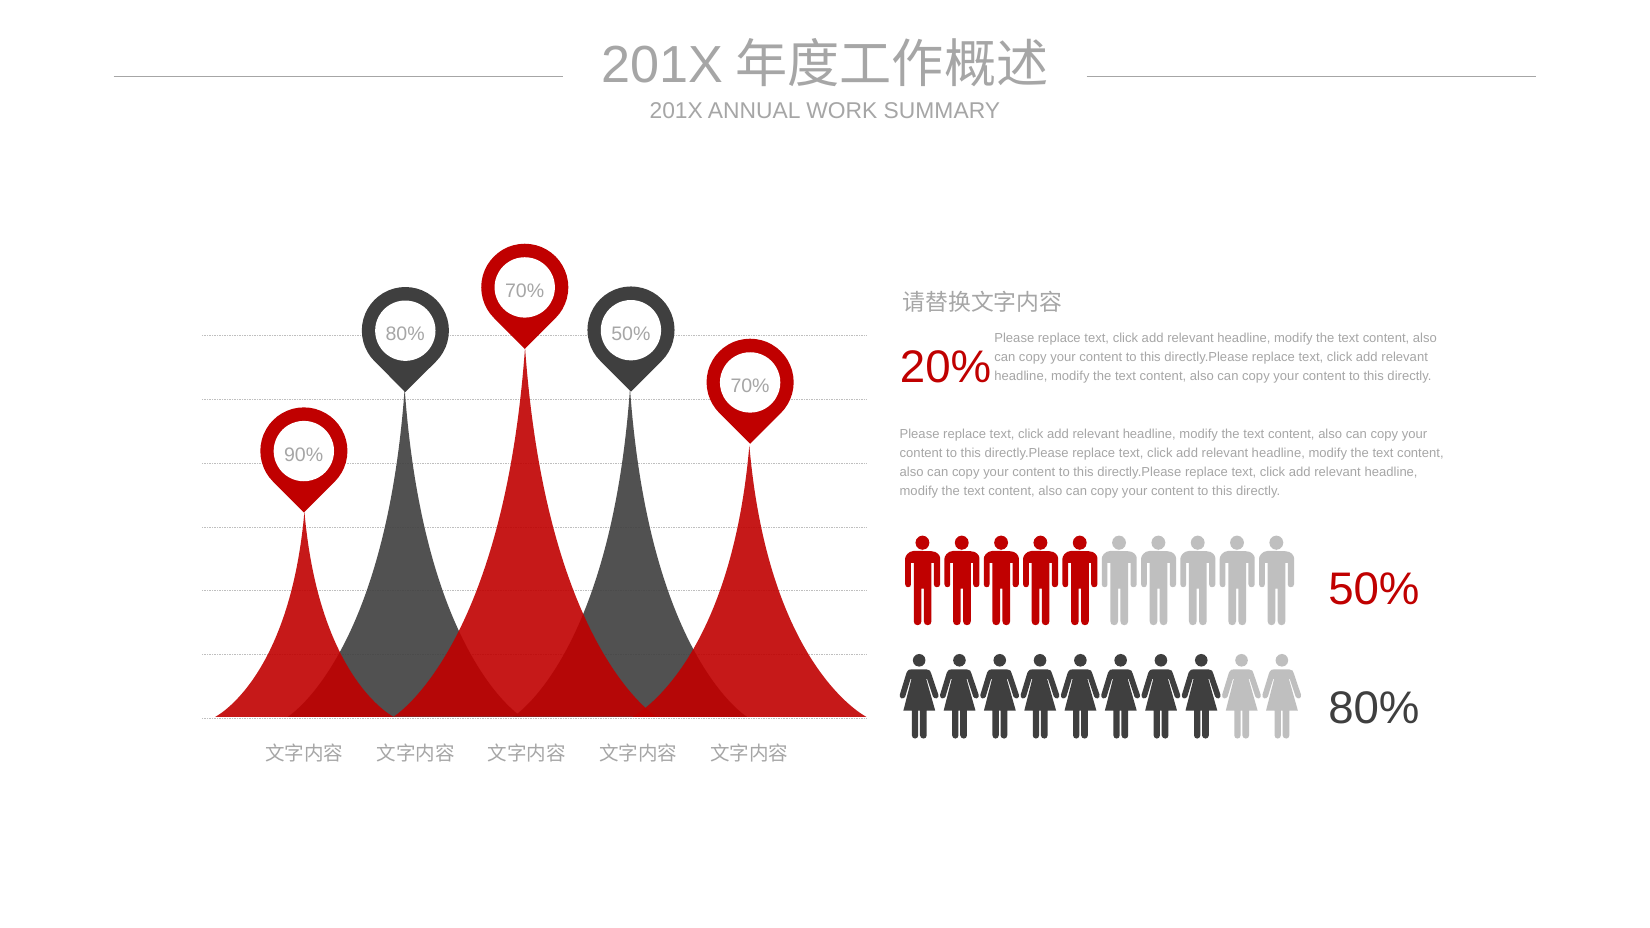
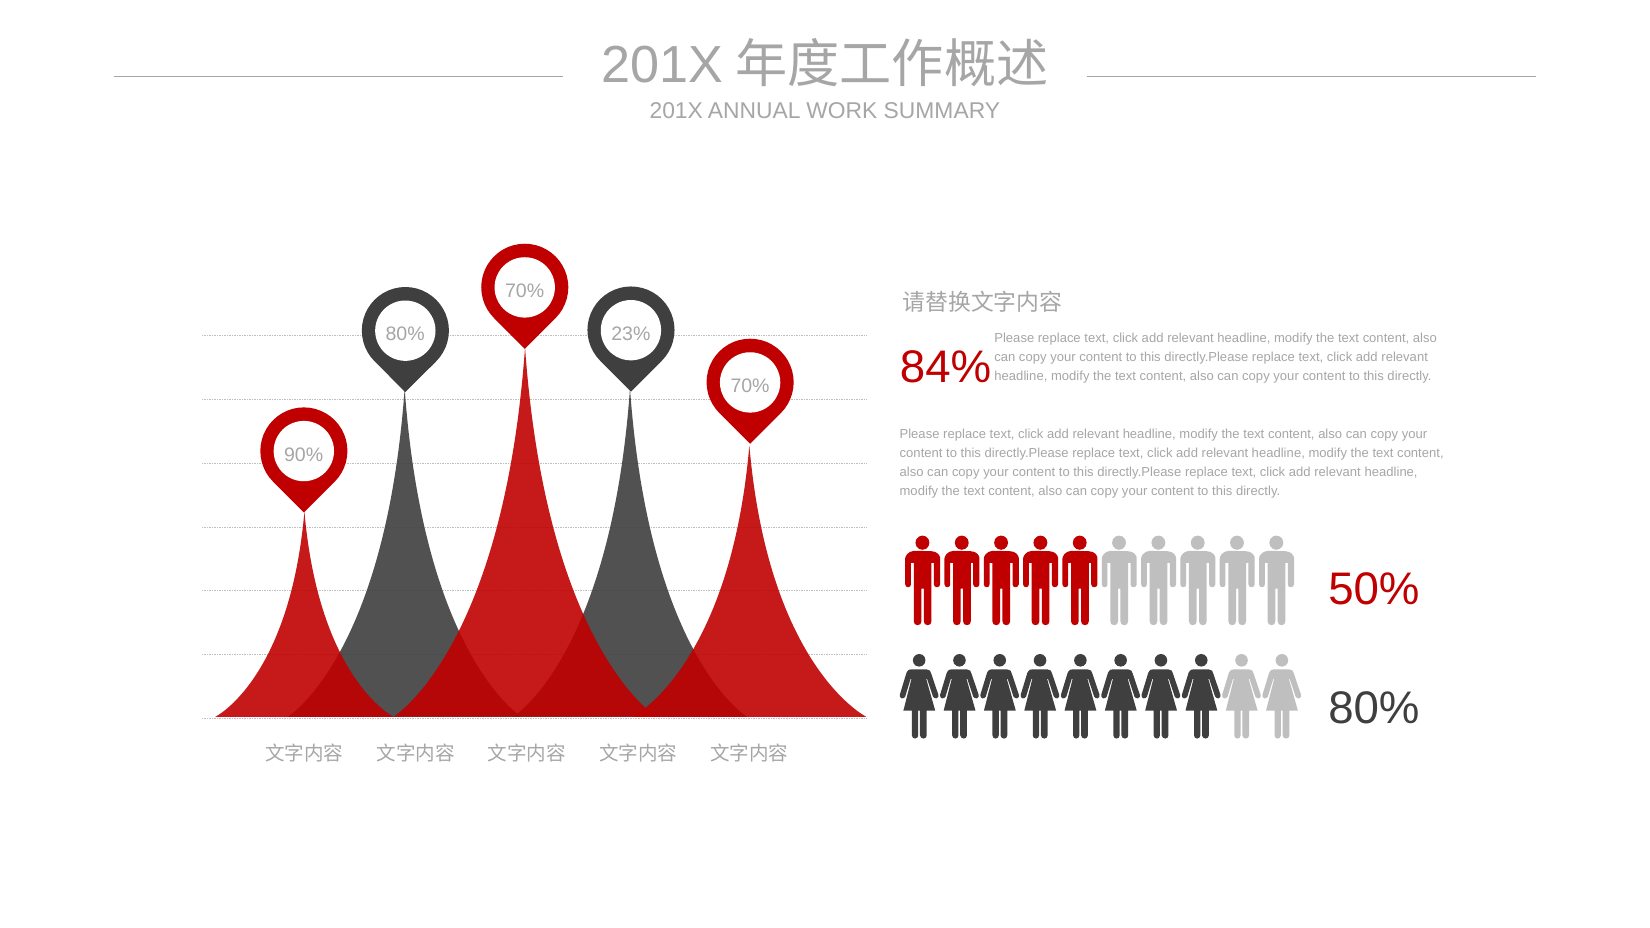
50% at (631, 334): 50% -> 23%
20%: 20% -> 84%
